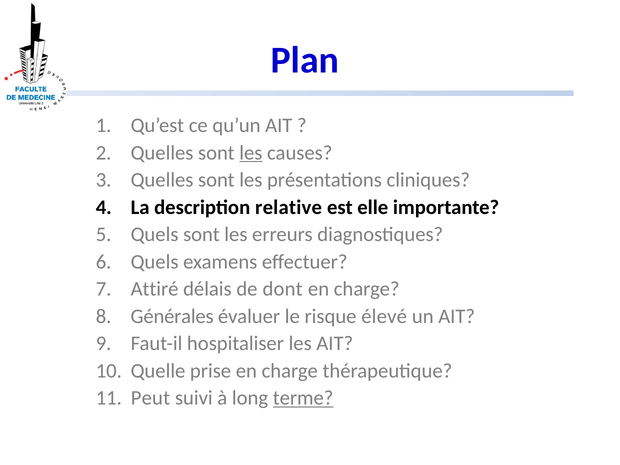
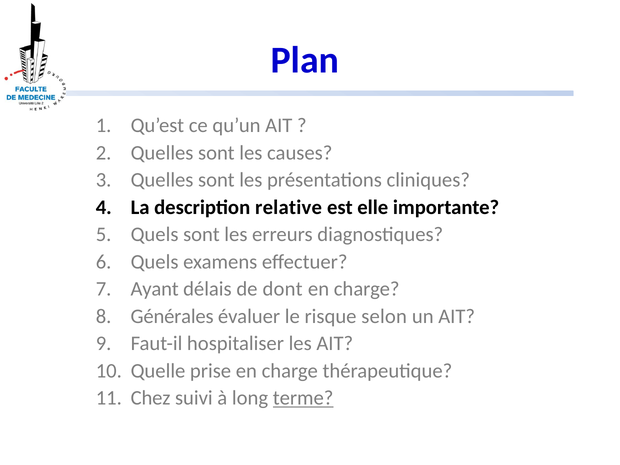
les at (251, 153) underline: present -> none
Attiré: Attiré -> Ayant
élevé: élevé -> selon
Peut: Peut -> Chez
